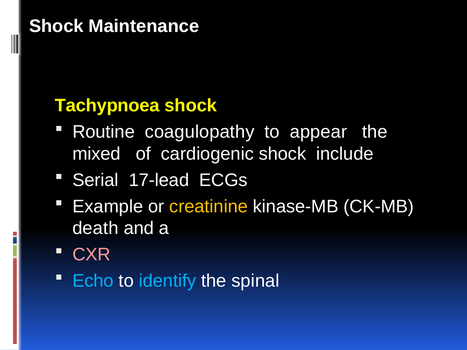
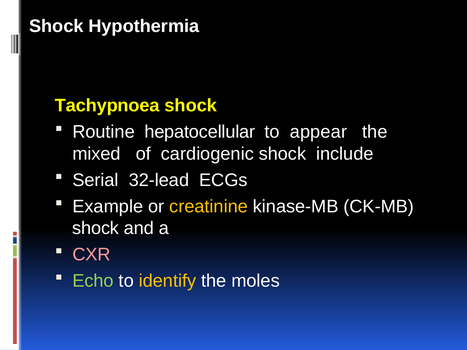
Maintenance: Maintenance -> Hypothermia
coagulopathy: coagulopathy -> hepatocellular
17-lead: 17-lead -> 32-lead
death at (95, 228): death -> shock
Echo colour: light blue -> light green
identify colour: light blue -> yellow
spinal: spinal -> moles
